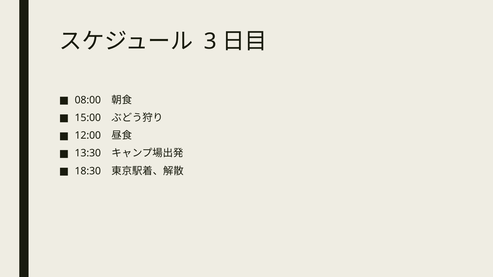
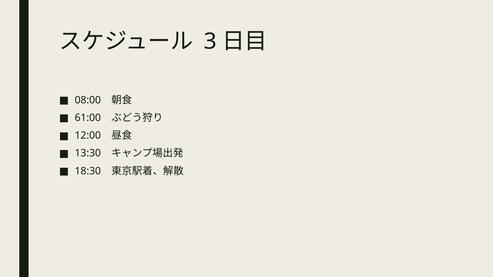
15:00: 15:00 -> 61:00
